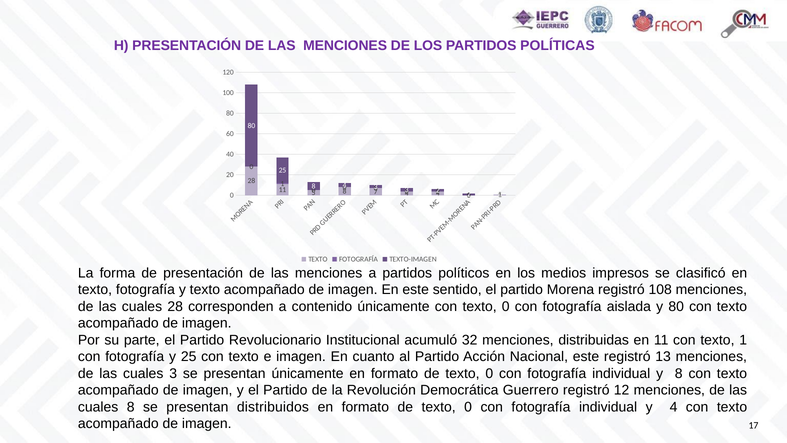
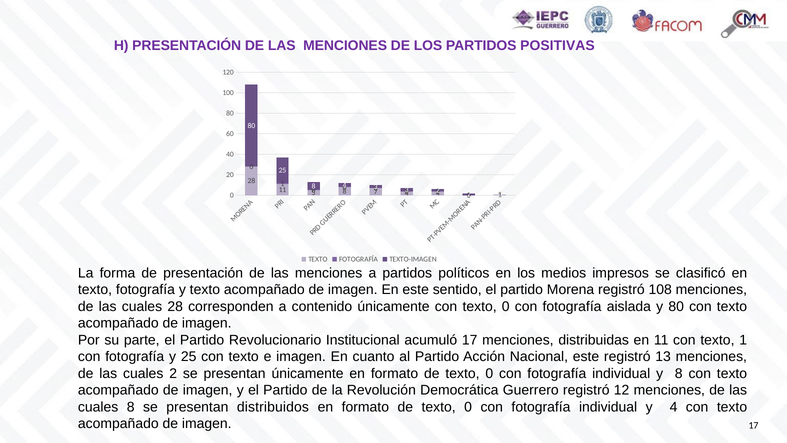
POLÍTICAS: POLÍTICAS -> POSITIVAS
acumuló 32: 32 -> 17
cuales 3: 3 -> 2
